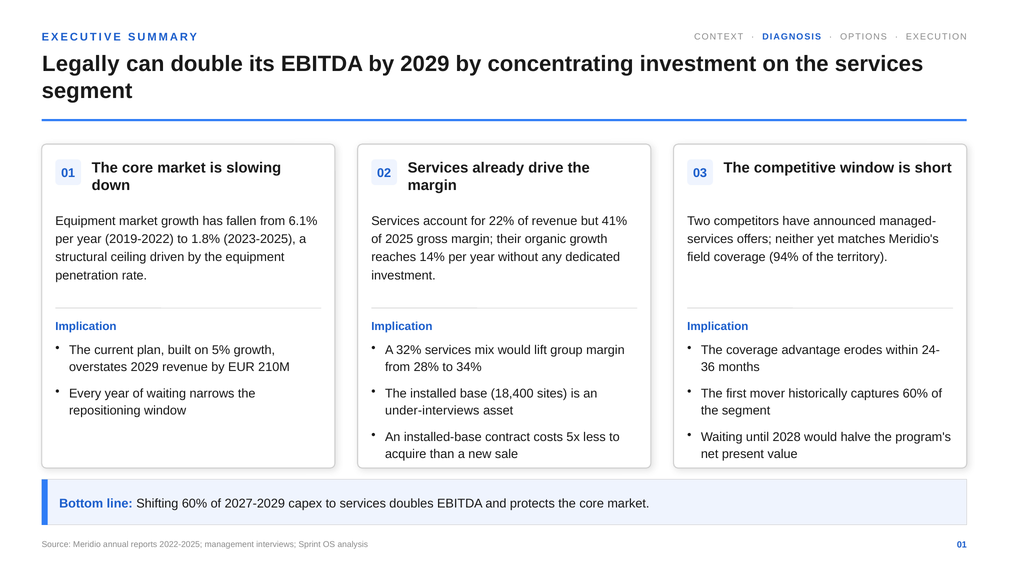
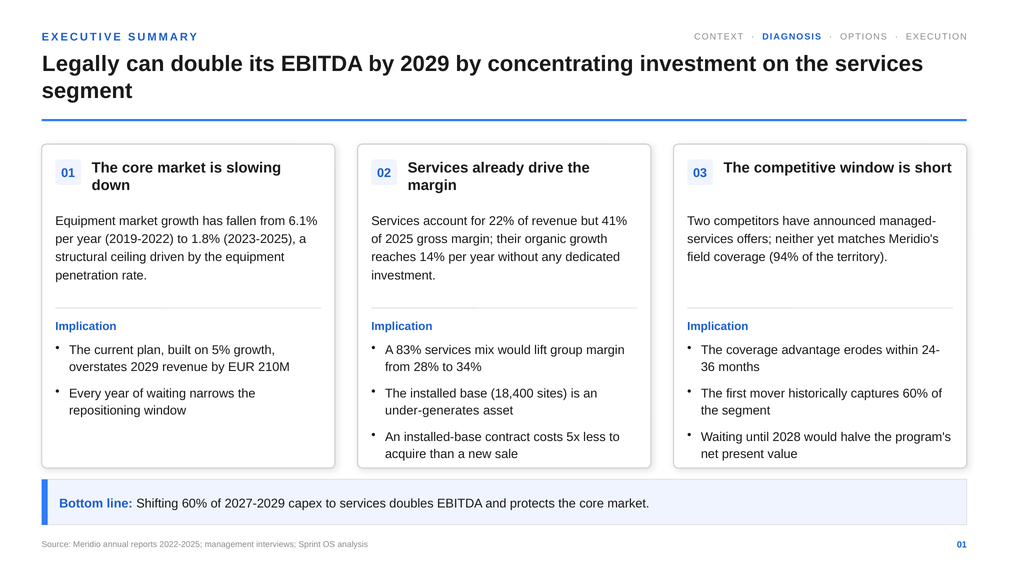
32%: 32% -> 83%
under-interviews: under-interviews -> under-generates
